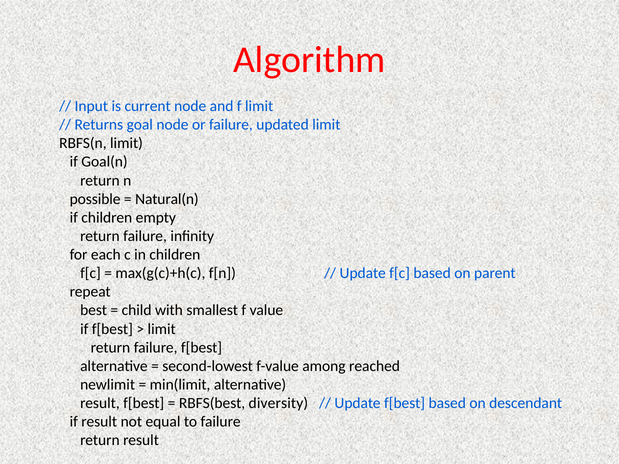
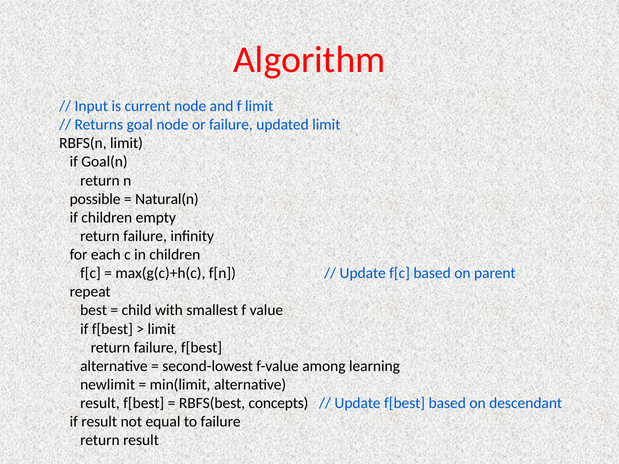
reached: reached -> learning
diversity: diversity -> concepts
